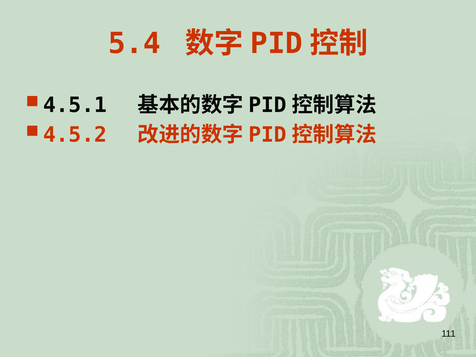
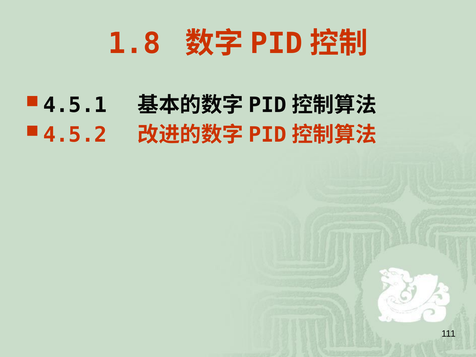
5.4: 5.4 -> 1.8
